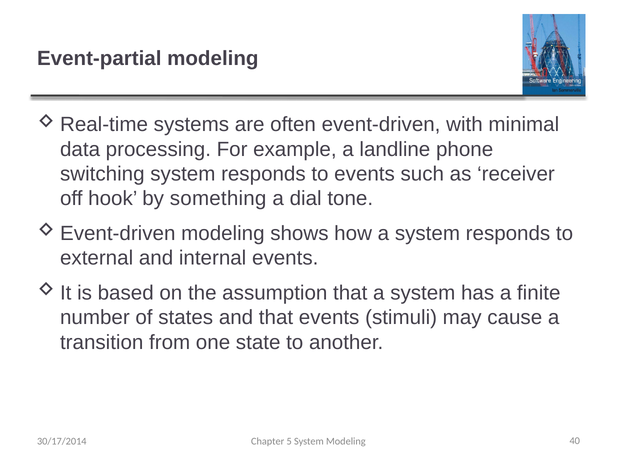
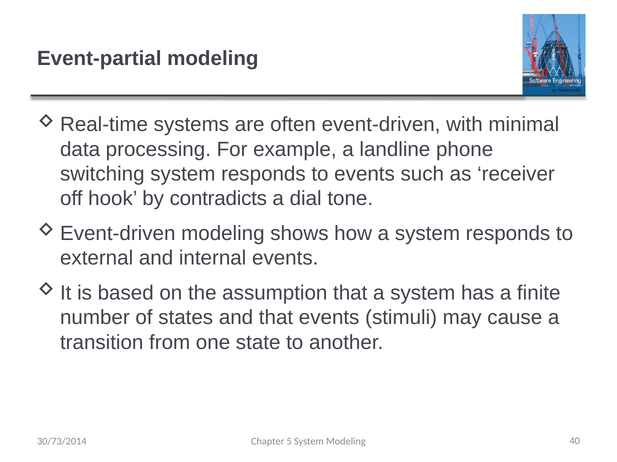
something: something -> contradicts
30/17/2014: 30/17/2014 -> 30/73/2014
